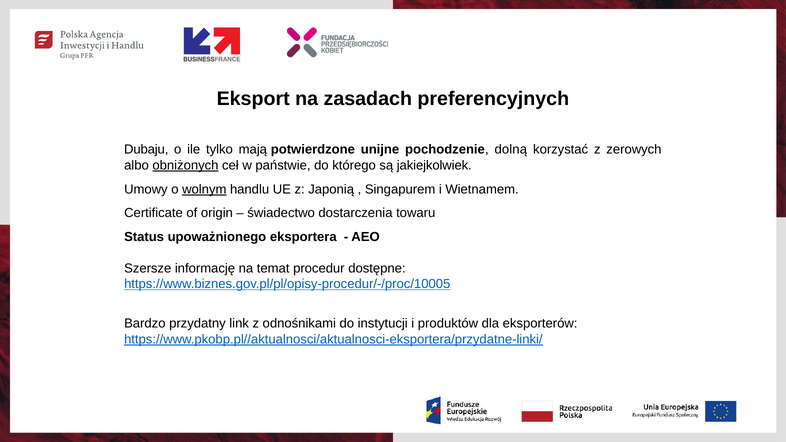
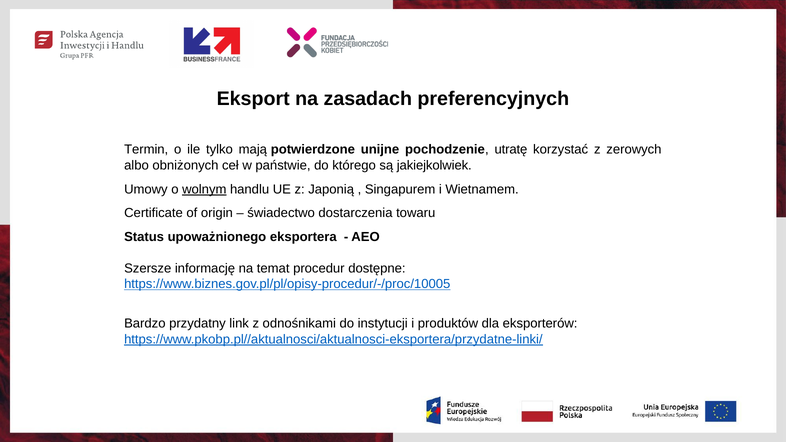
Dubaju: Dubaju -> Termin
dolną: dolną -> utratę
obniżonych underline: present -> none
